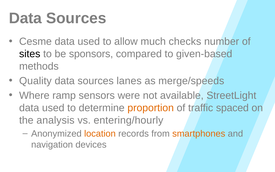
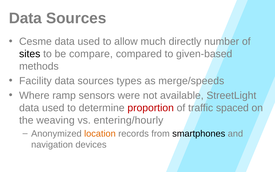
checks: checks -> directly
sponsors: sponsors -> compare
Quality: Quality -> Facility
lanes: lanes -> types
proportion colour: orange -> red
analysis: analysis -> weaving
smartphones colour: orange -> black
